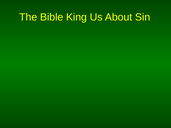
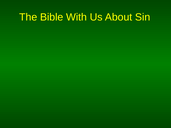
King: King -> With
